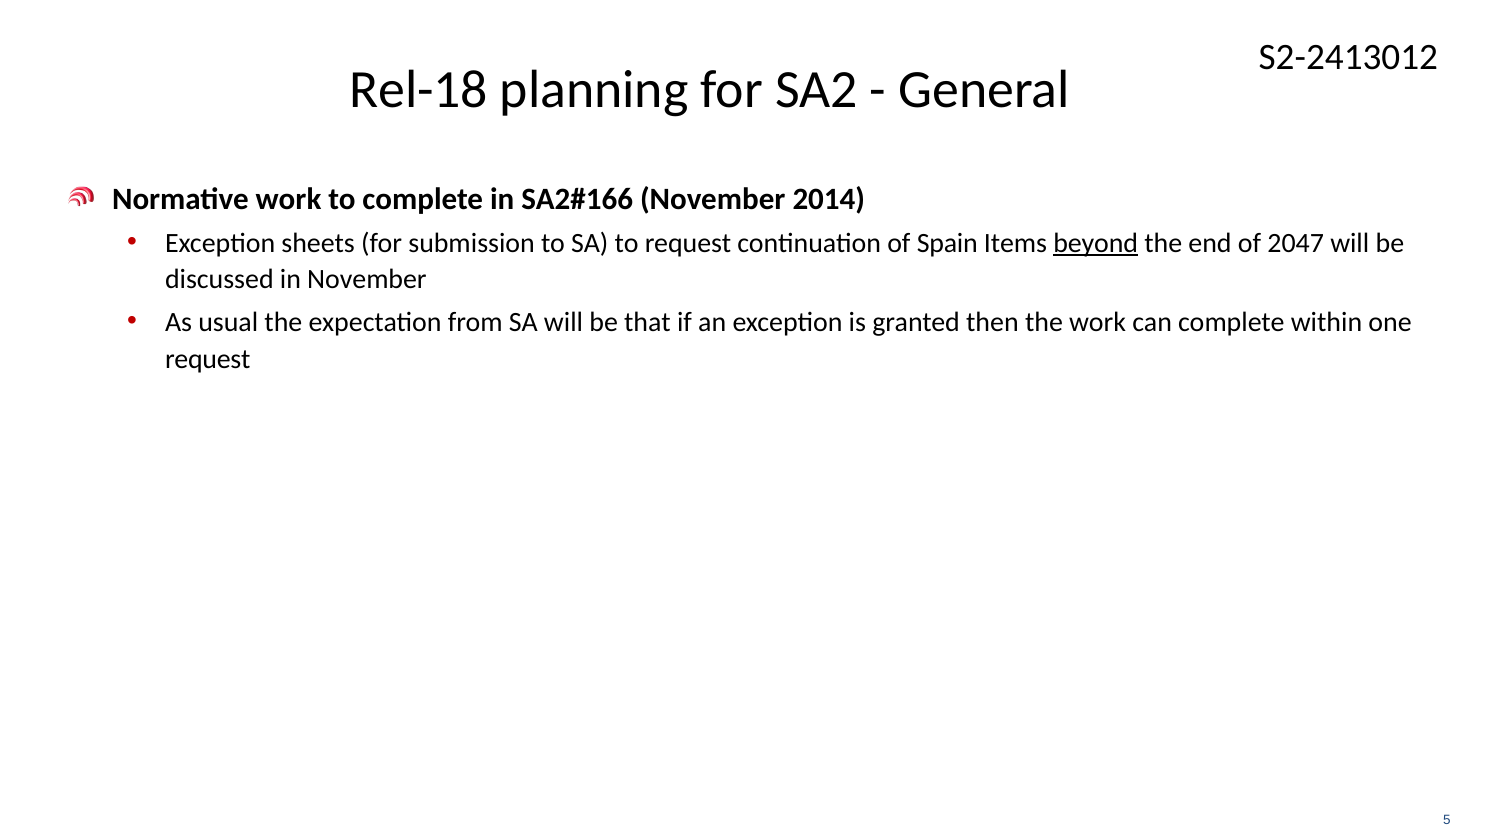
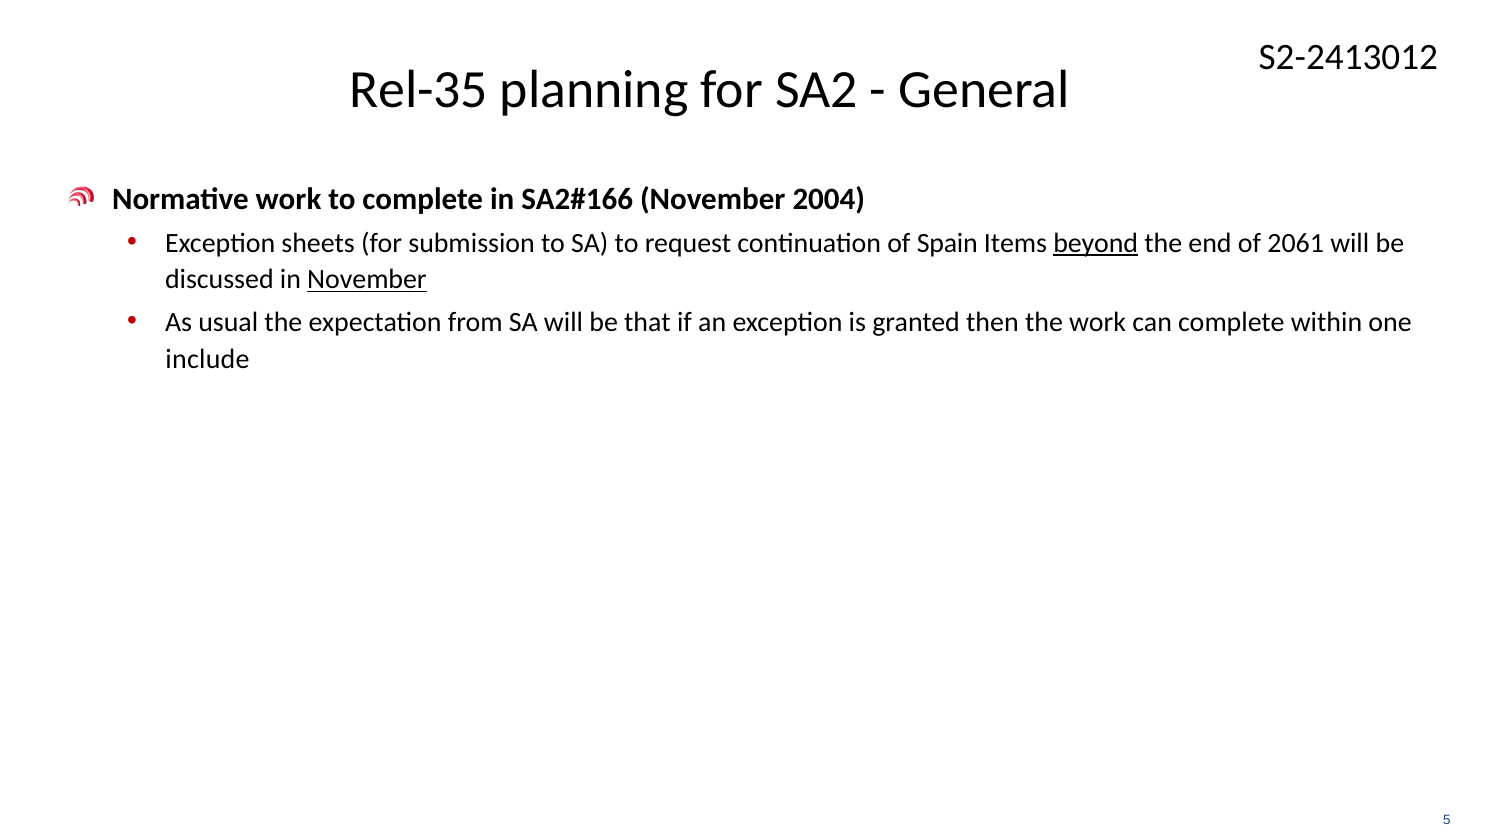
Rel-18: Rel-18 -> Rel-35
2014: 2014 -> 2004
2047: 2047 -> 2061
November at (367, 280) underline: none -> present
request at (208, 359): request -> include
